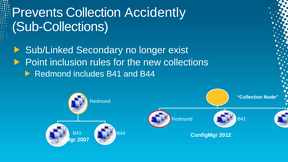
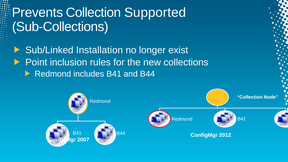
Accidently: Accidently -> Supported
Secondary: Secondary -> Installation
